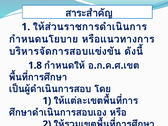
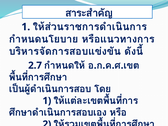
1.8: 1.8 -> 2.7
